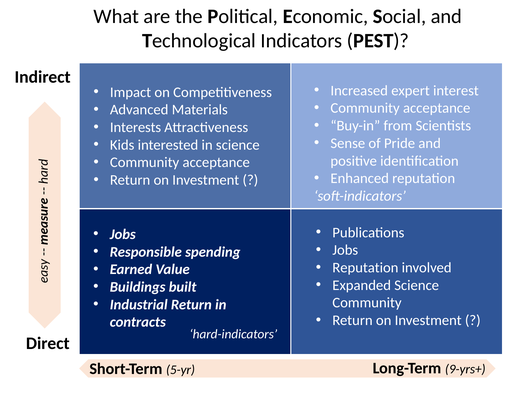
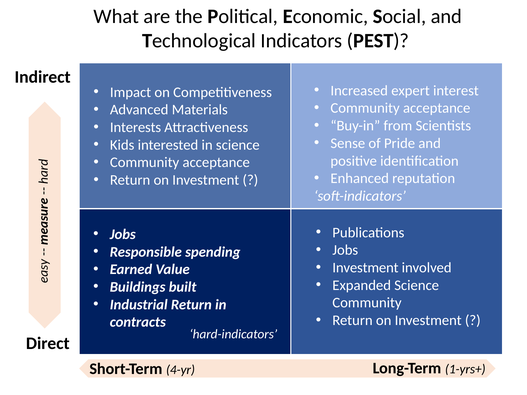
Reputation at (365, 268): Reputation -> Investment
9-yrs+: 9-yrs+ -> 1-yrs+
5-yr: 5-yr -> 4-yr
